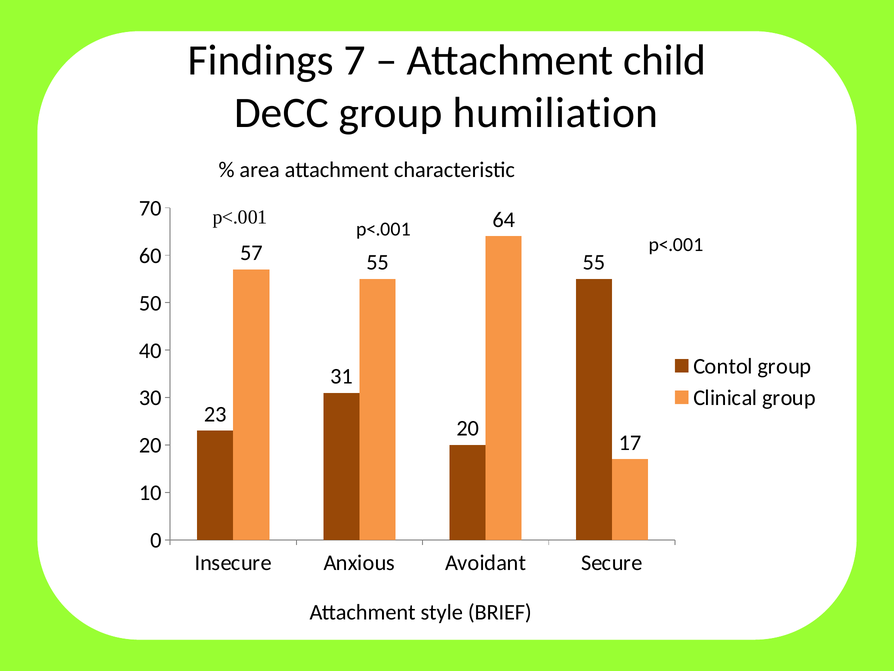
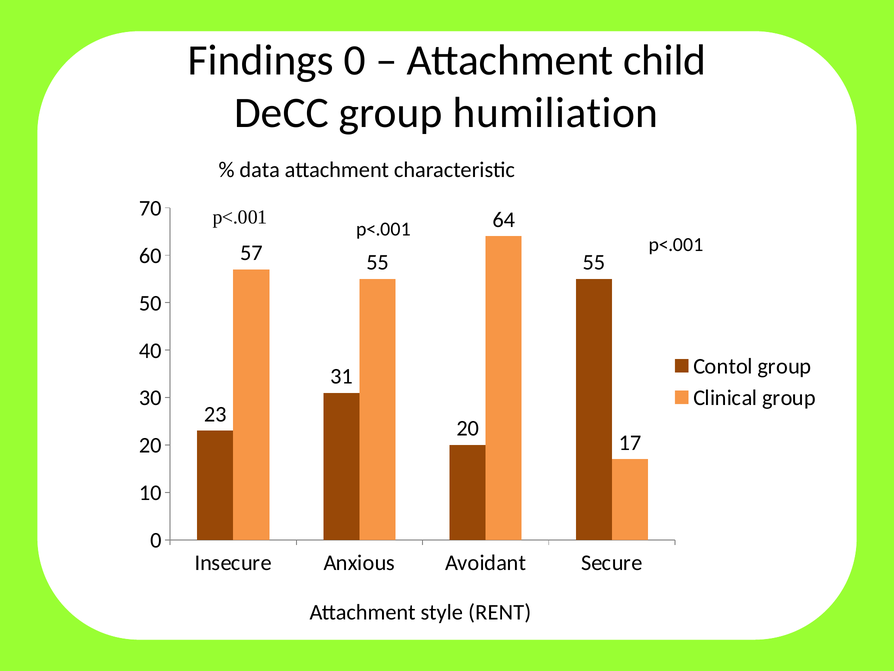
Findings 7: 7 -> 0
area: area -> data
BRIEF: BRIEF -> RENT
